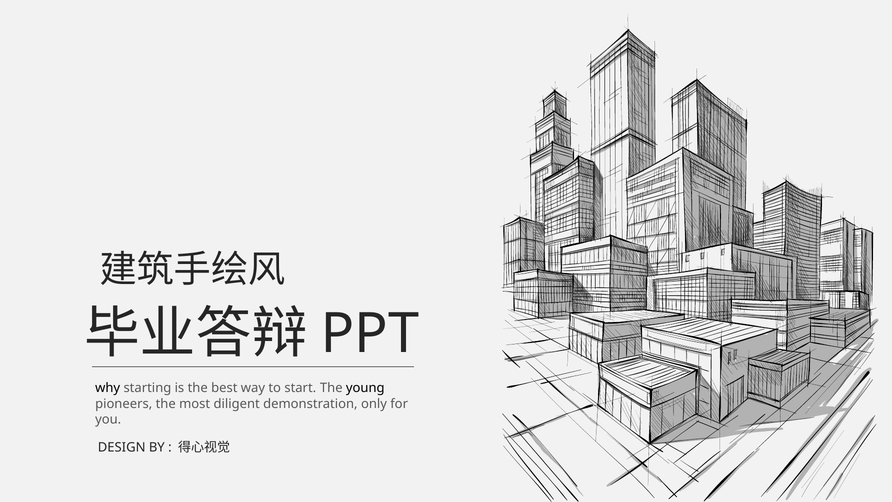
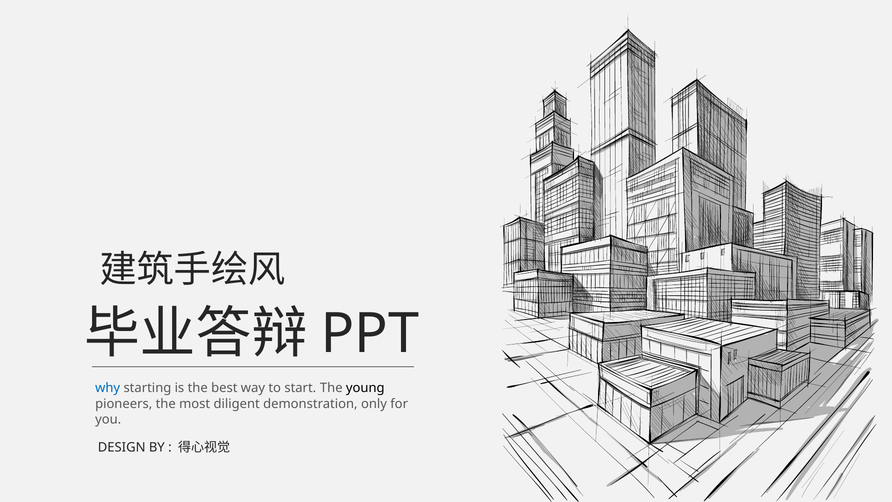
why colour: black -> blue
